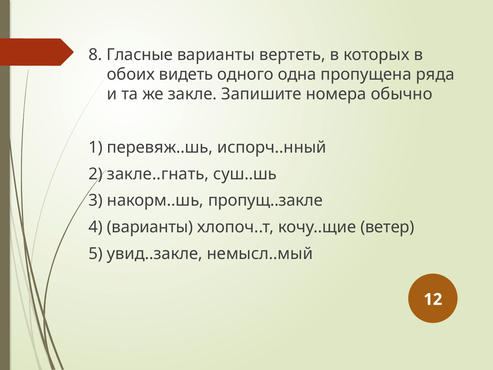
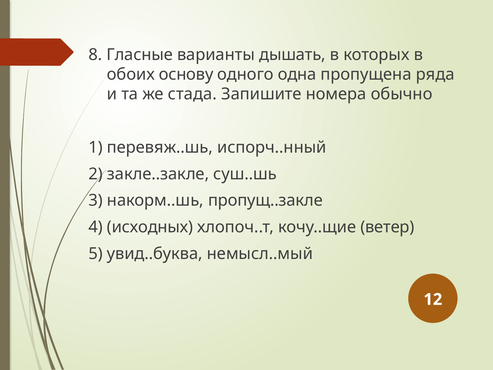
вертеть: вертеть -> дышать
видеть: видеть -> основу
закле: закле -> стада
закле..гнать: закле..гнать -> закле..закле
4 варианты: варианты -> исходных
увид..закле: увид..закле -> увид..буква
